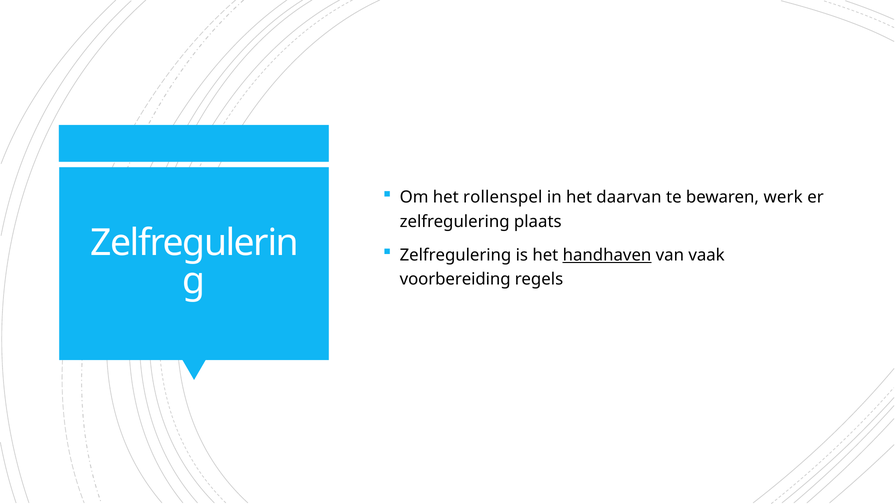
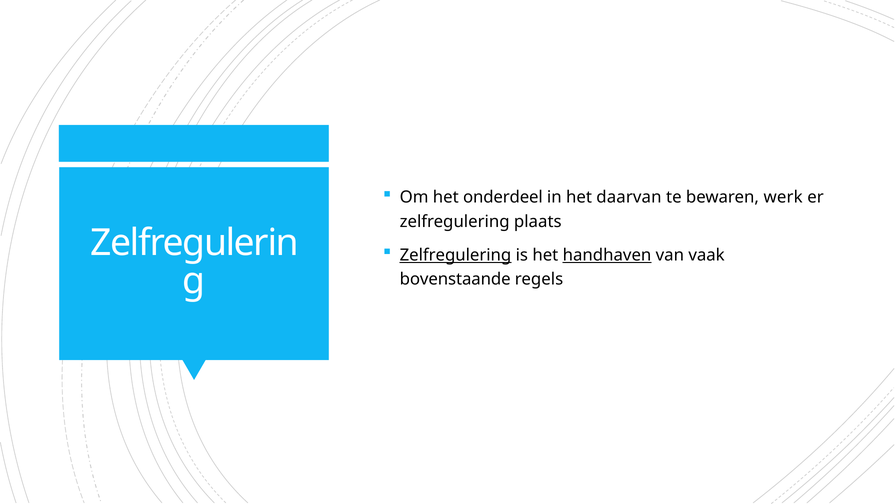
rollenspel: rollenspel -> onderdeel
Zelfregulering at (455, 255) underline: none -> present
voorbereiding: voorbereiding -> bovenstaande
